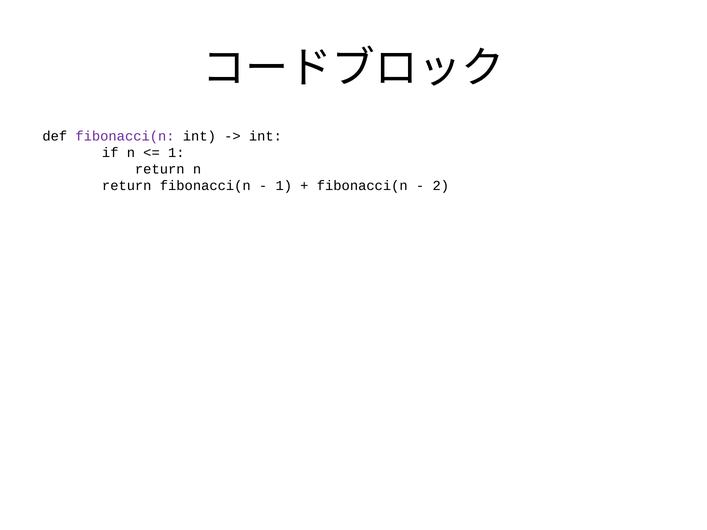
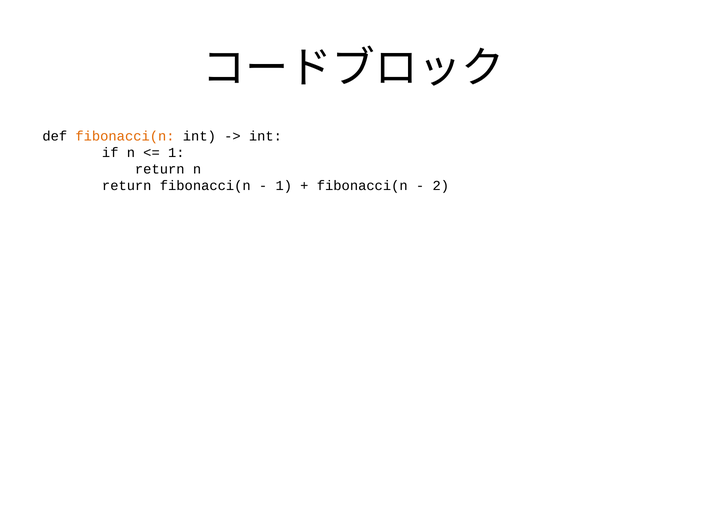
fibonacci(n at (125, 136) colour: purple -> orange
